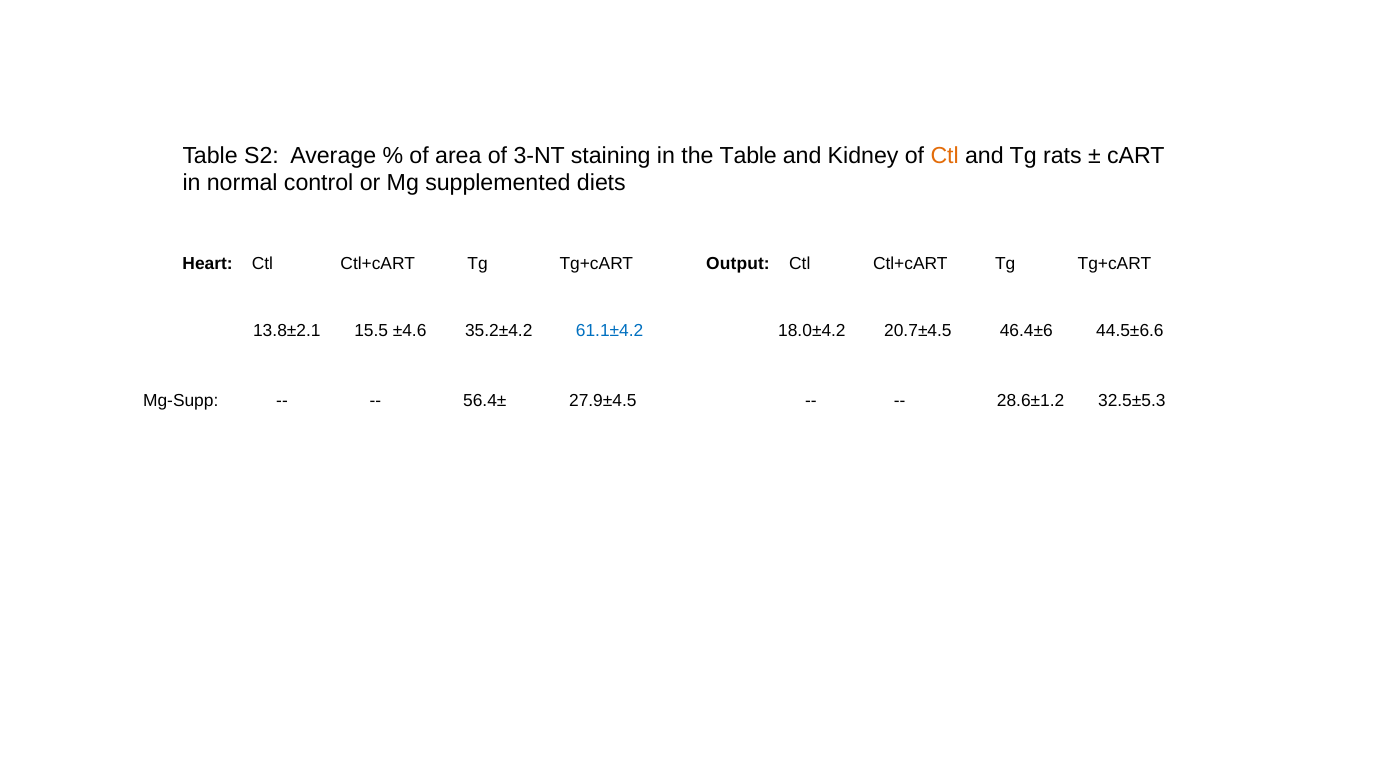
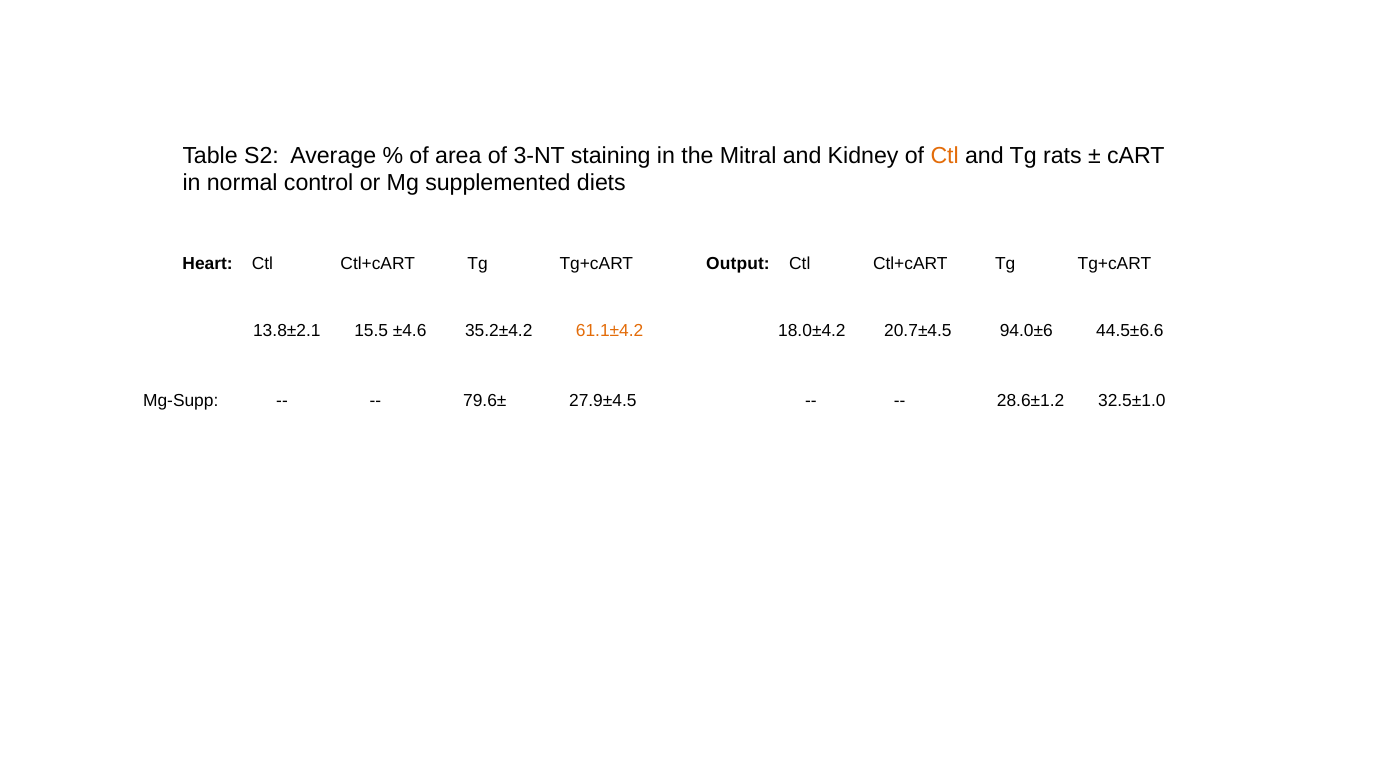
the Table: Table -> Mitral
61.1±4.2 colour: blue -> orange
46.4±6: 46.4±6 -> 94.0±6
56.4±: 56.4± -> 79.6±
32.5±5.3: 32.5±5.3 -> 32.5±1.0
